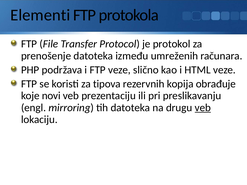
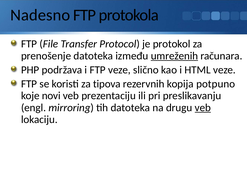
Elementi: Elementi -> Nadesno
umreženih underline: none -> present
obrađuje: obrađuje -> potpuno
